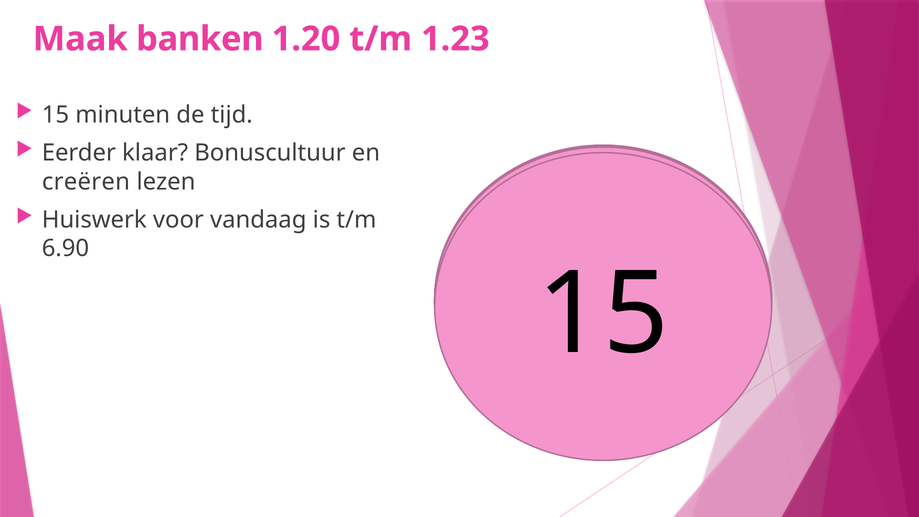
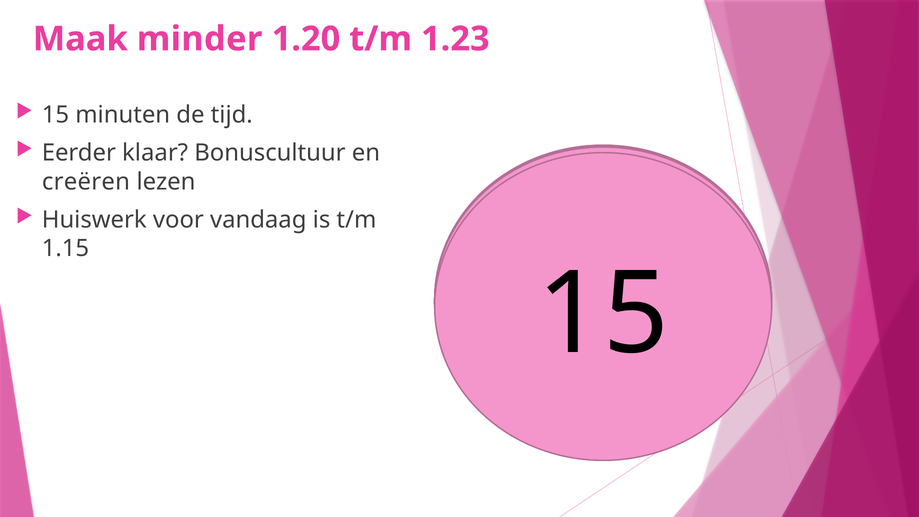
banken: banken -> minder
6.90: 6.90 -> 1.15
